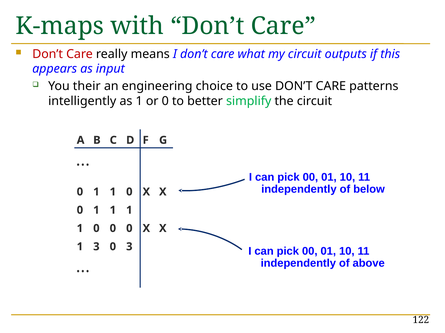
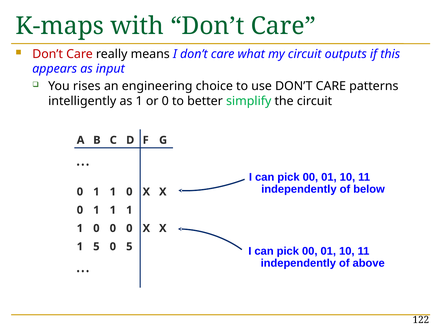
their: their -> rises
1 3: 3 -> 5
0 3: 3 -> 5
